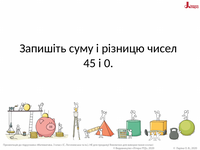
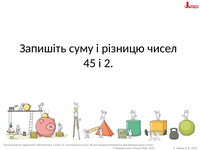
0: 0 -> 2
